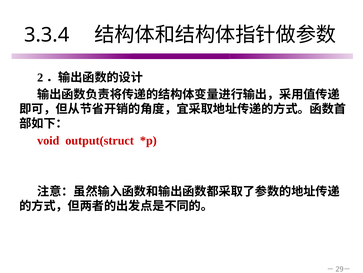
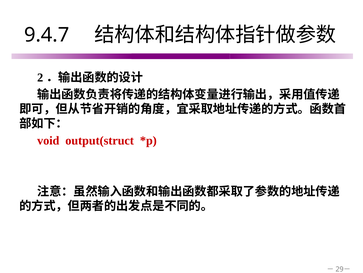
3.3.4: 3.3.4 -> 9.4.7
